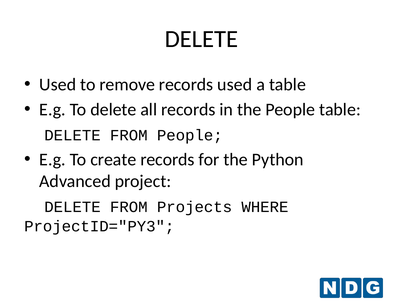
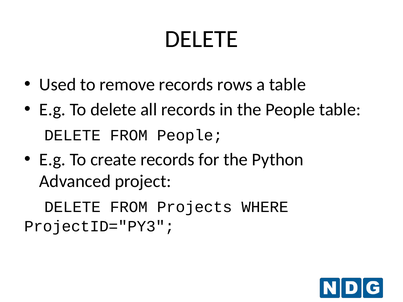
records used: used -> rows
